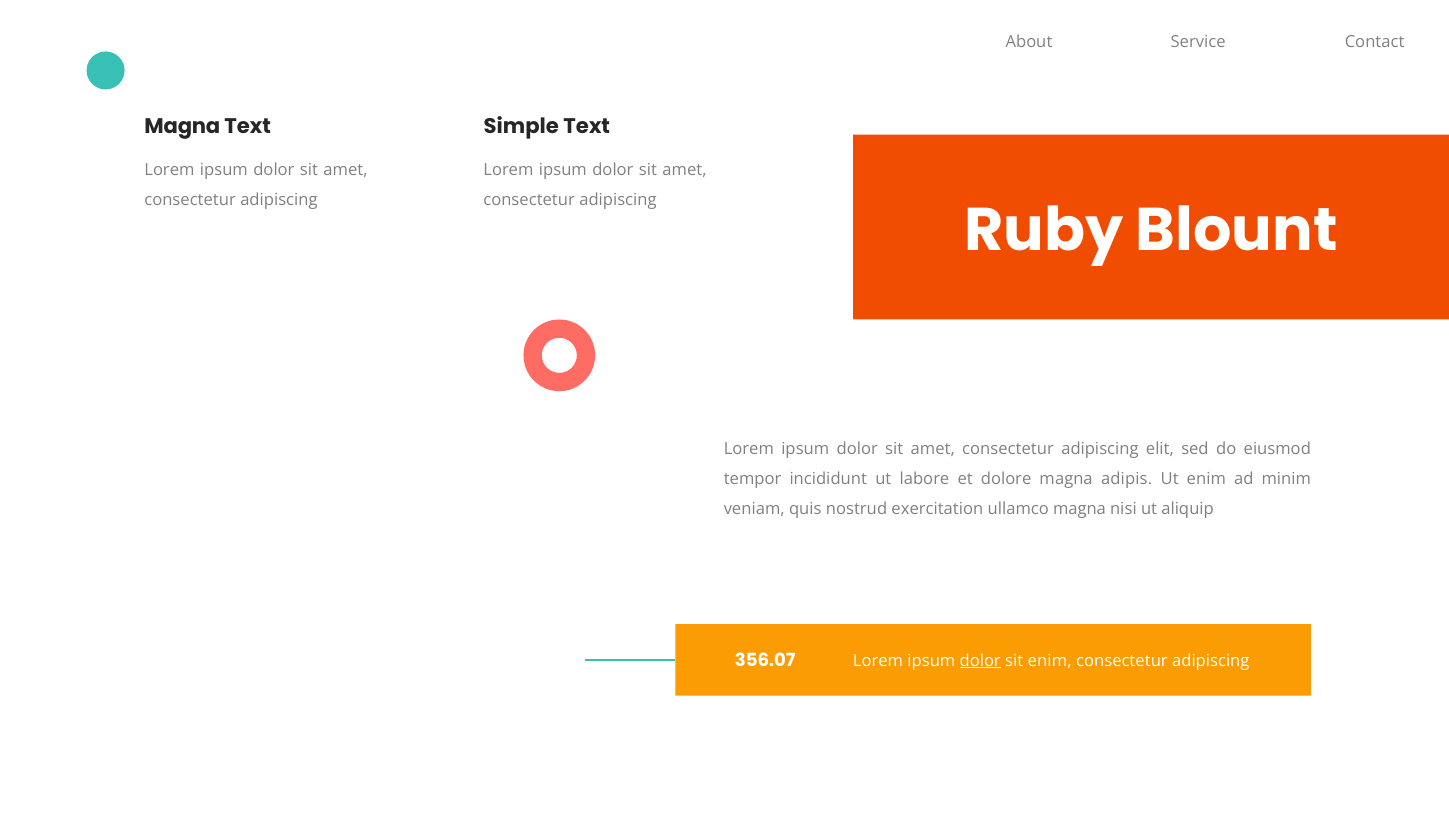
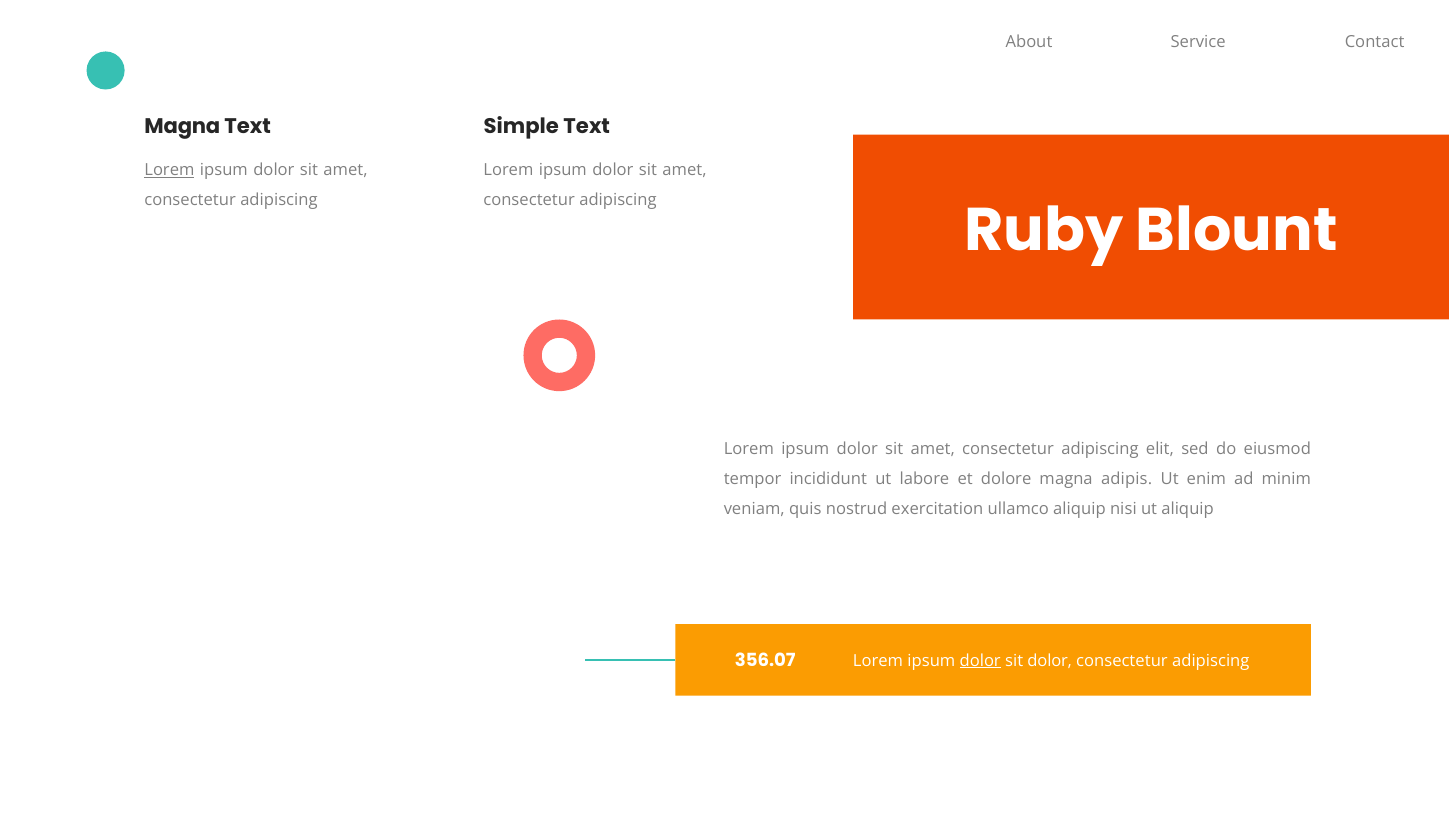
Lorem at (169, 170) underline: none -> present
ullamco magna: magna -> aliquip
sit enim: enim -> dolor
